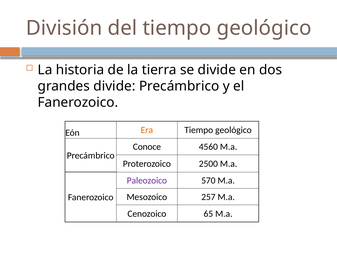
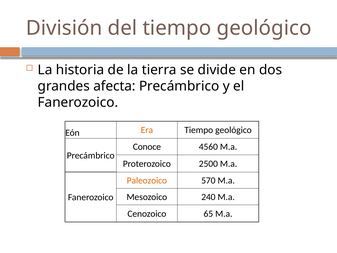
grandes divide: divide -> afecta
Paleozoico colour: purple -> orange
257: 257 -> 240
